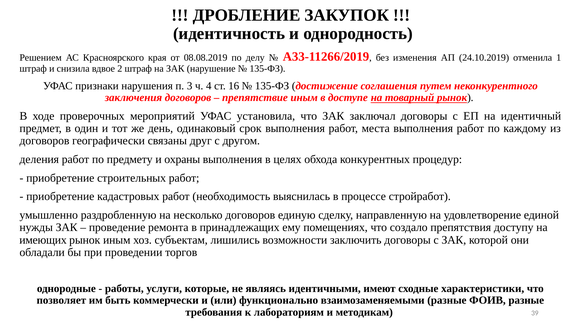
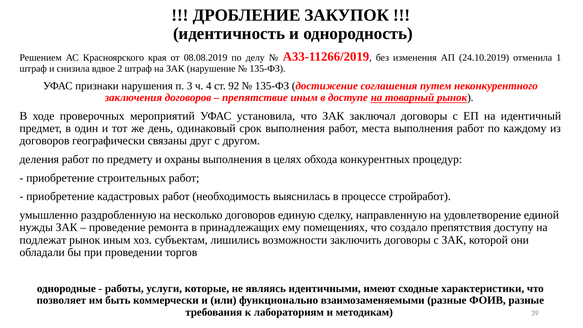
16: 16 -> 92
имеющих: имеющих -> подлежат
